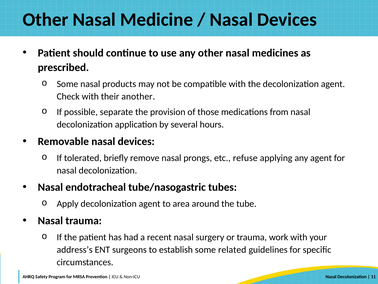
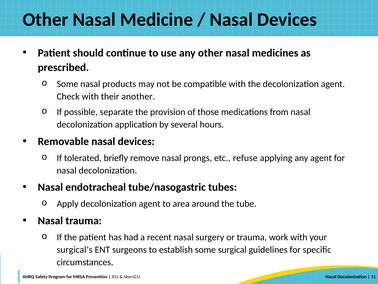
address’s: address’s -> surgical’s
related: related -> surgical
